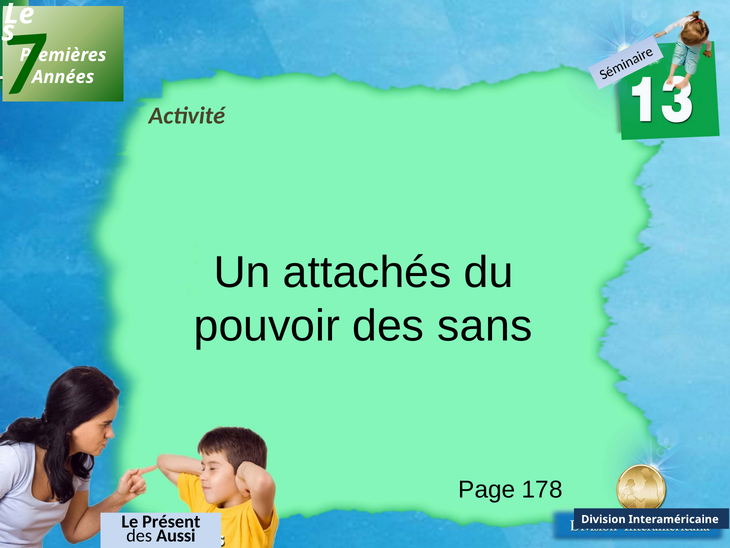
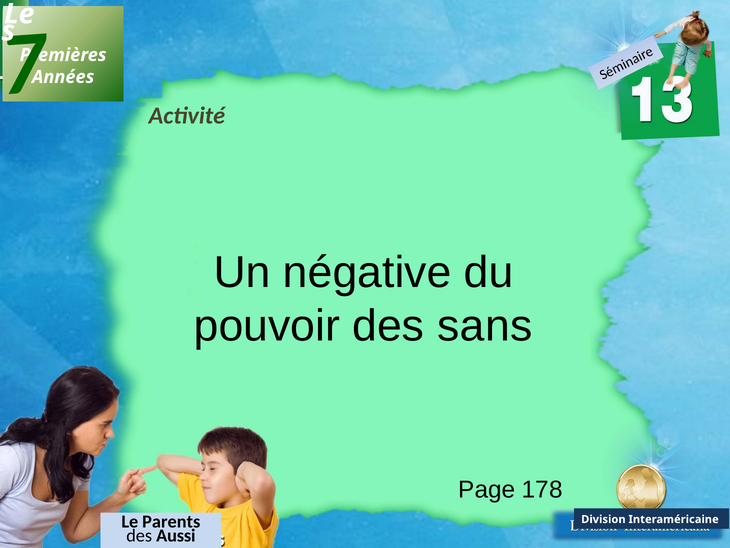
attachés: attachés -> négative
Présent: Présent -> Parents
